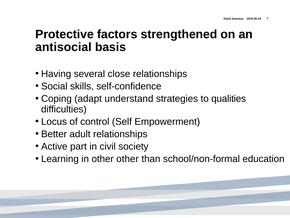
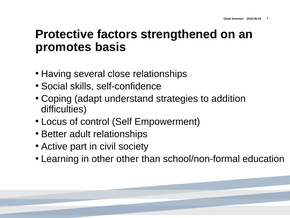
antisocial: antisocial -> promotes
qualities: qualities -> addition
